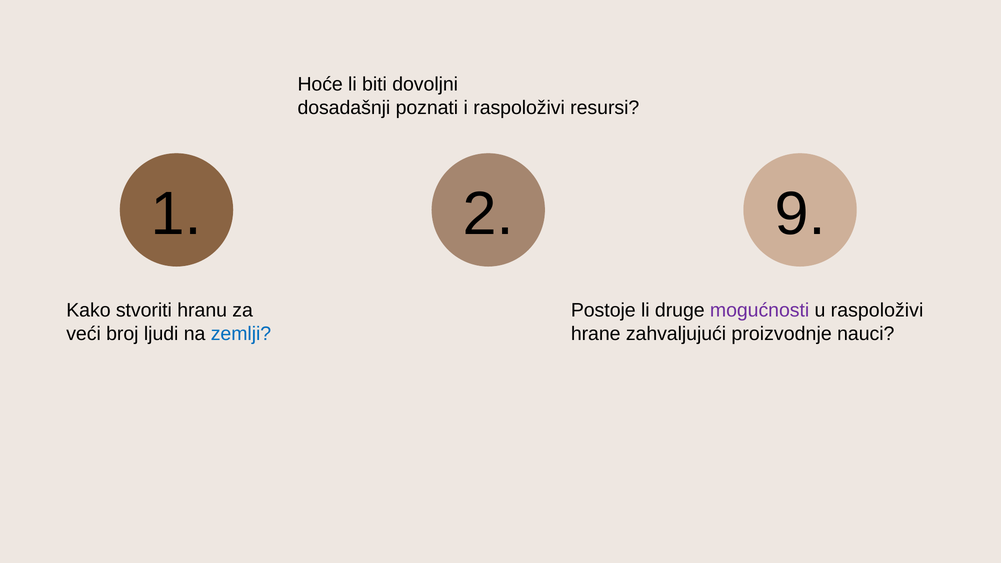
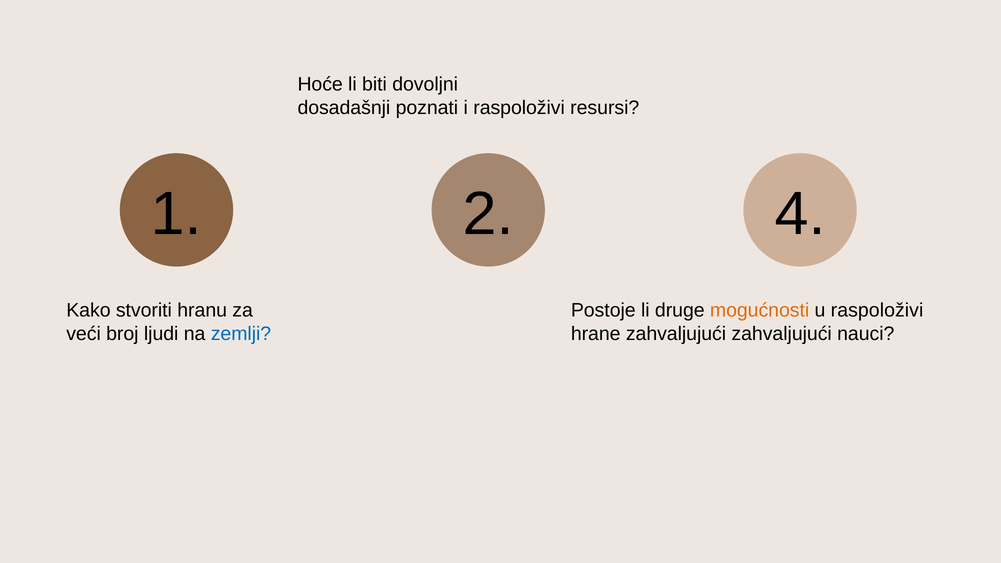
9: 9 -> 4
mogućnosti colour: purple -> orange
zahvaljujući proizvodnje: proizvodnje -> zahvaljujući
